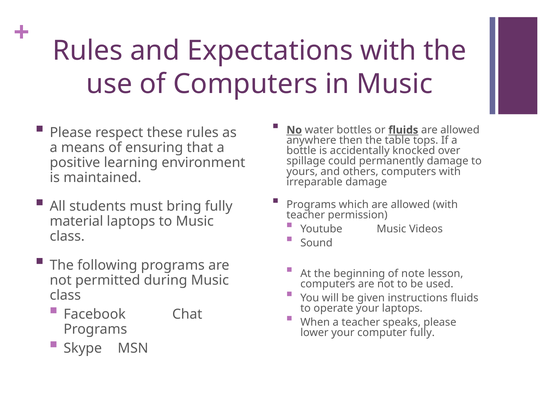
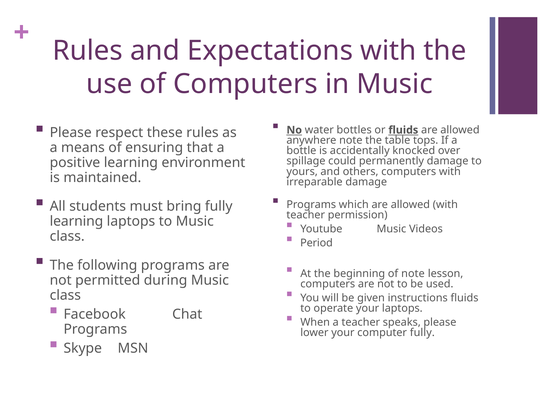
anywhere then: then -> note
material at (76, 221): material -> learning
Sound: Sound -> Period
